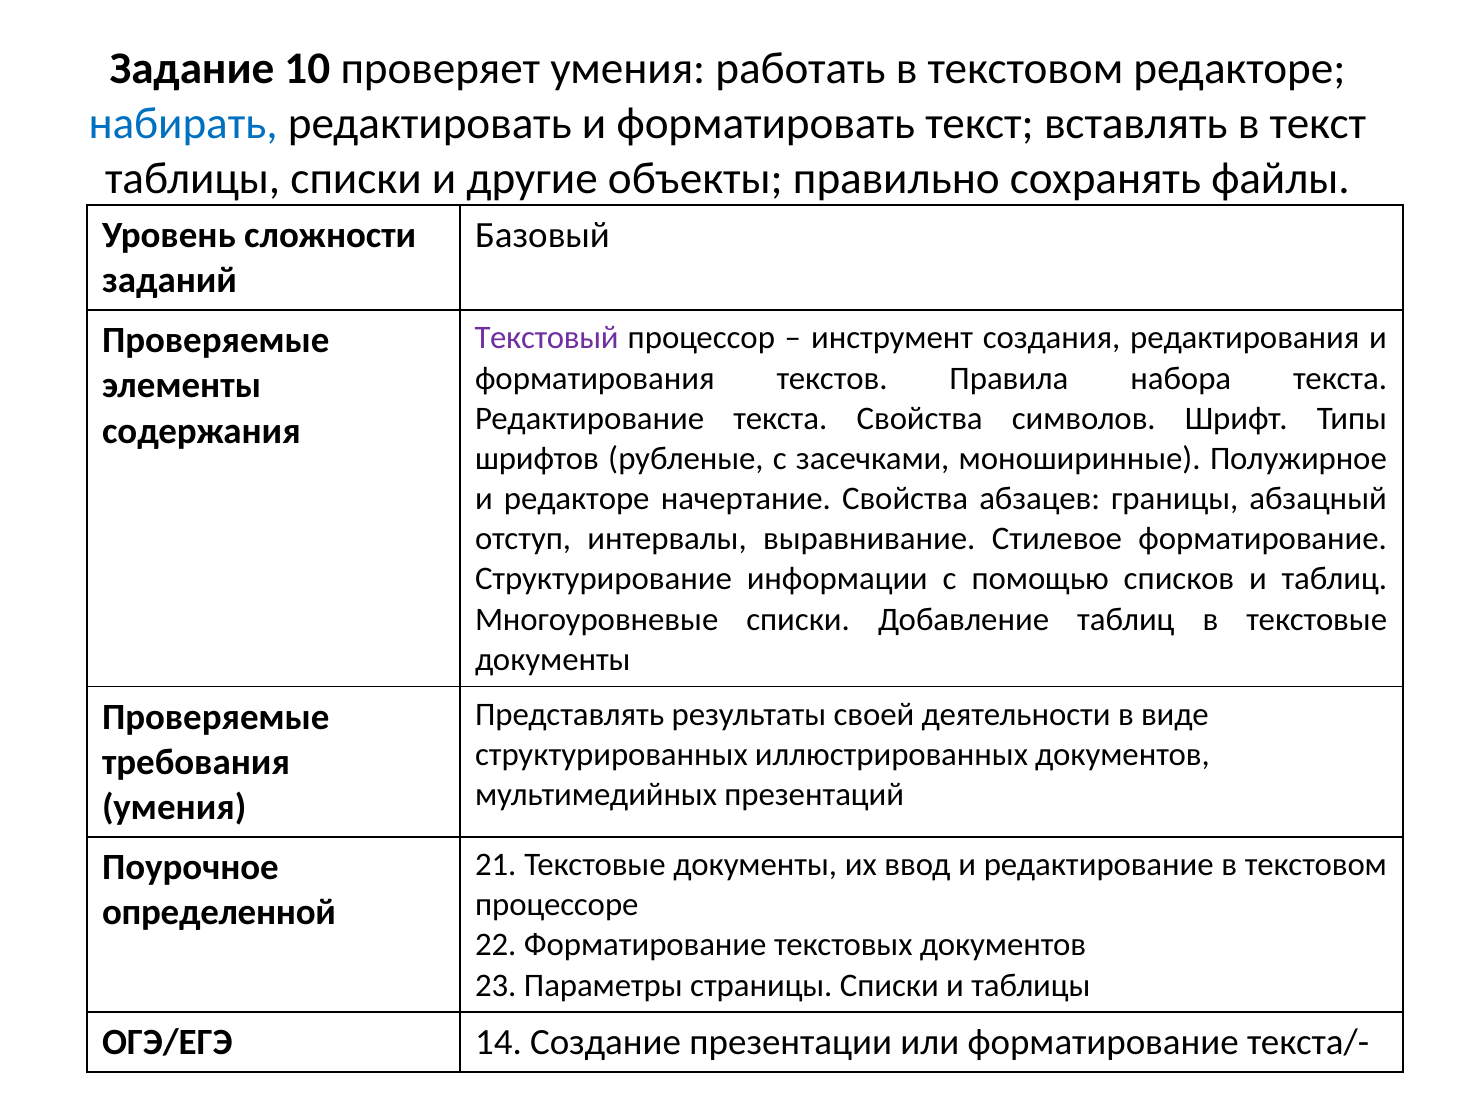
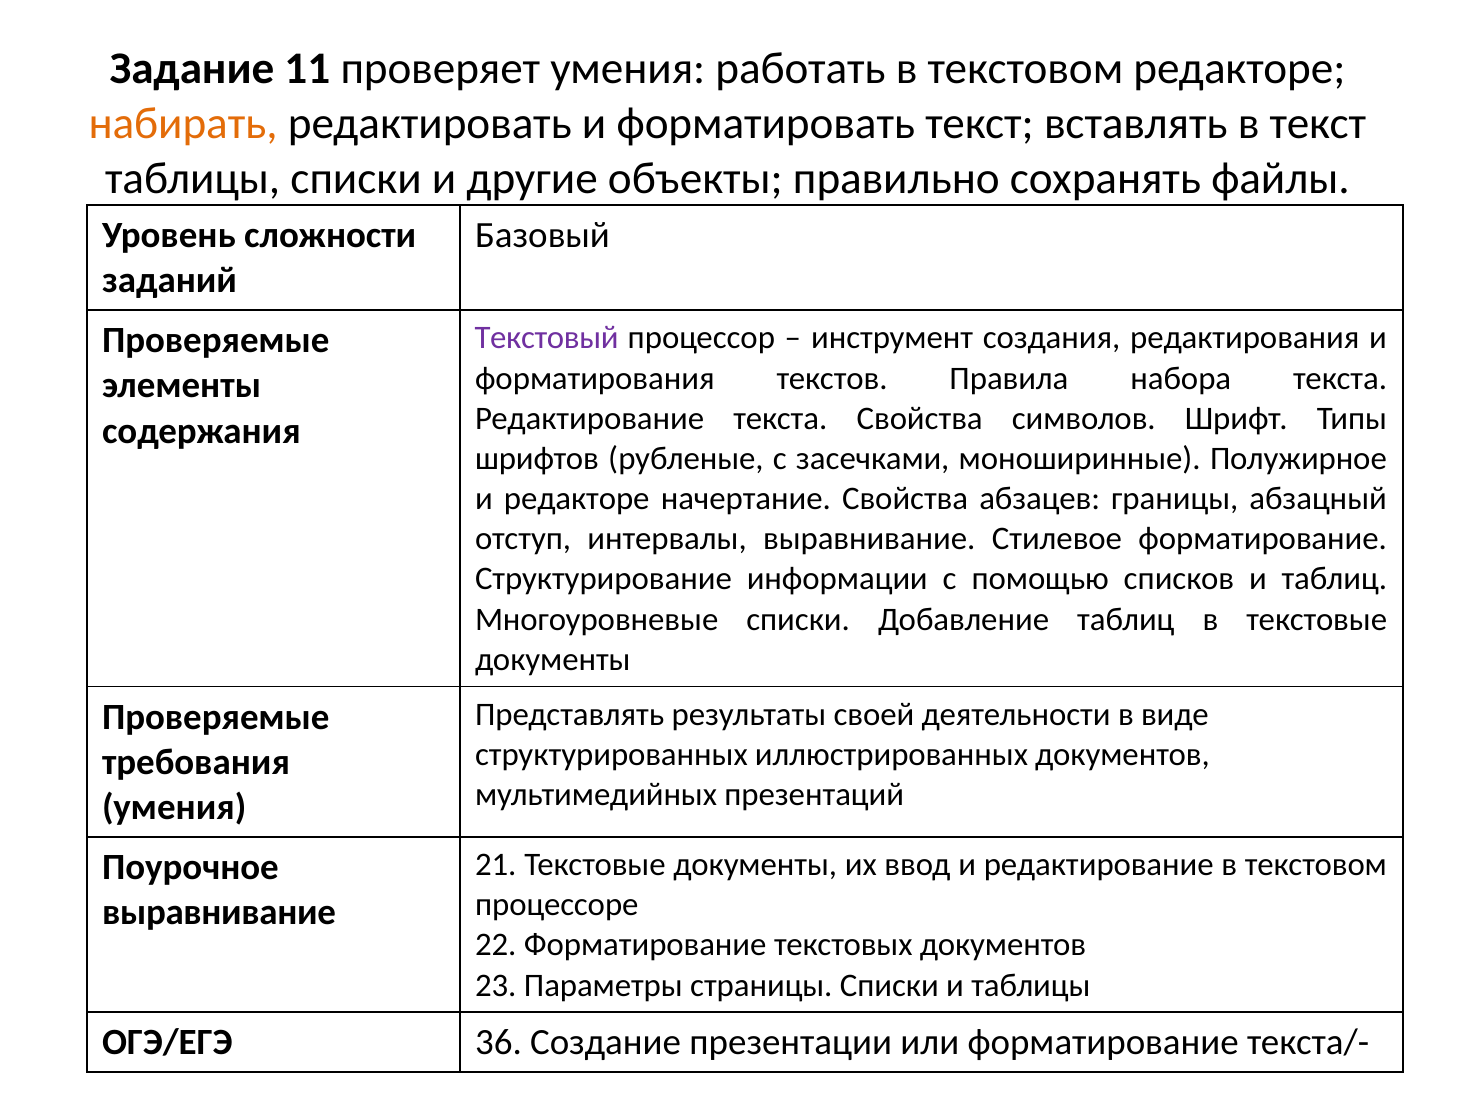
10: 10 -> 11
набирать colour: blue -> orange
определенной at (219, 913): определенной -> выравнивание
14: 14 -> 36
